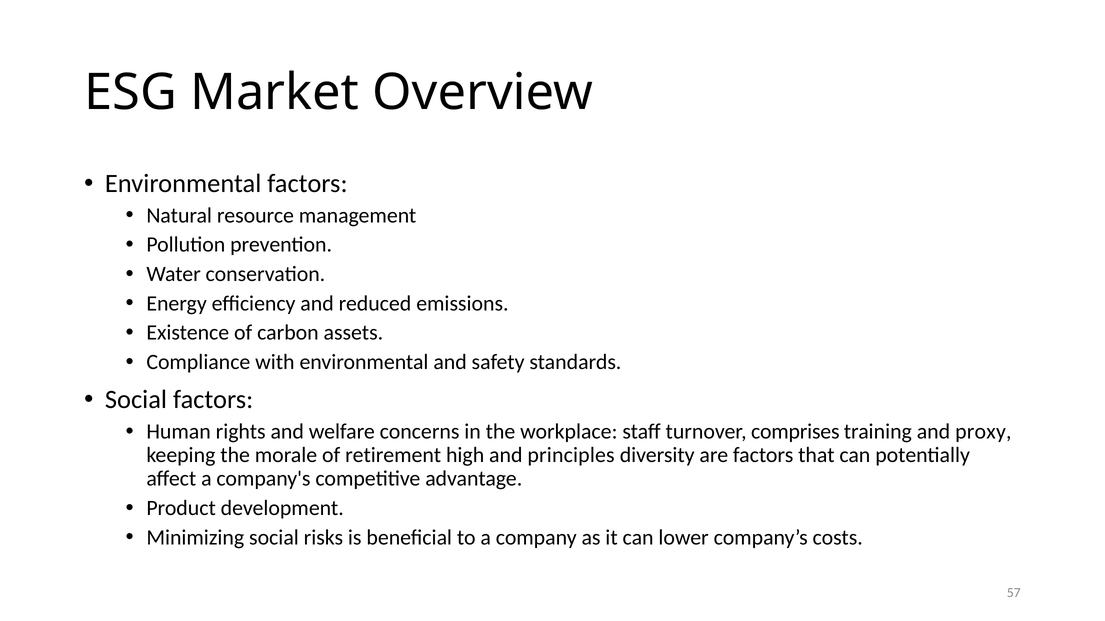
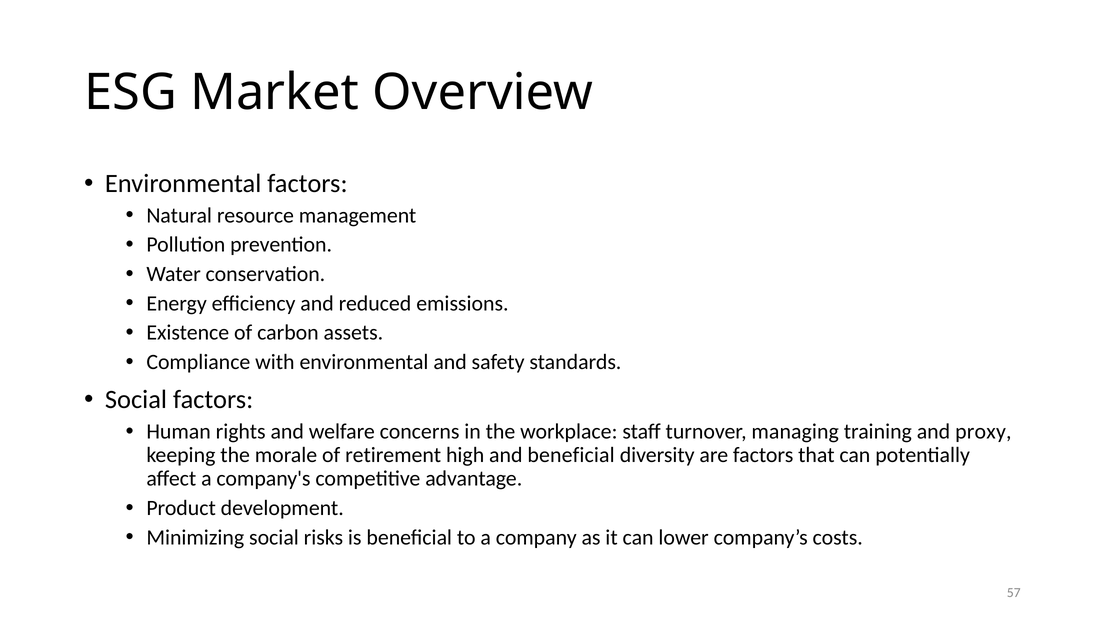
comprises: comprises -> managing
and principles: principles -> beneficial
